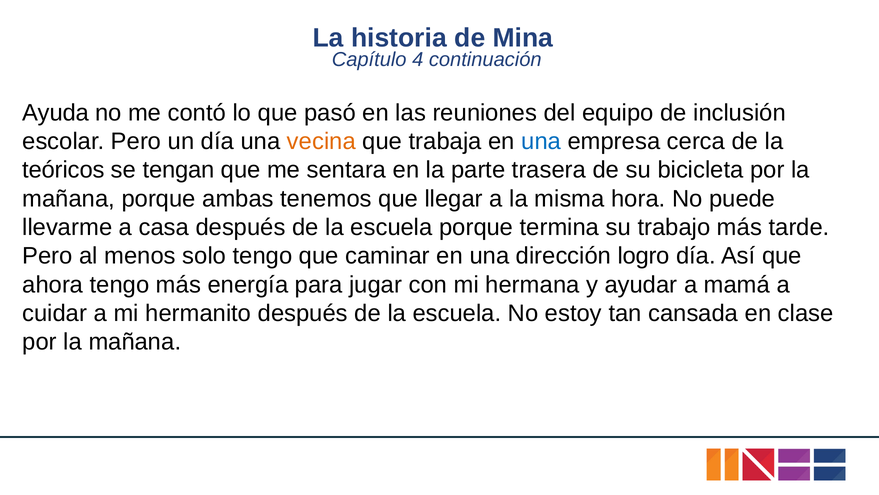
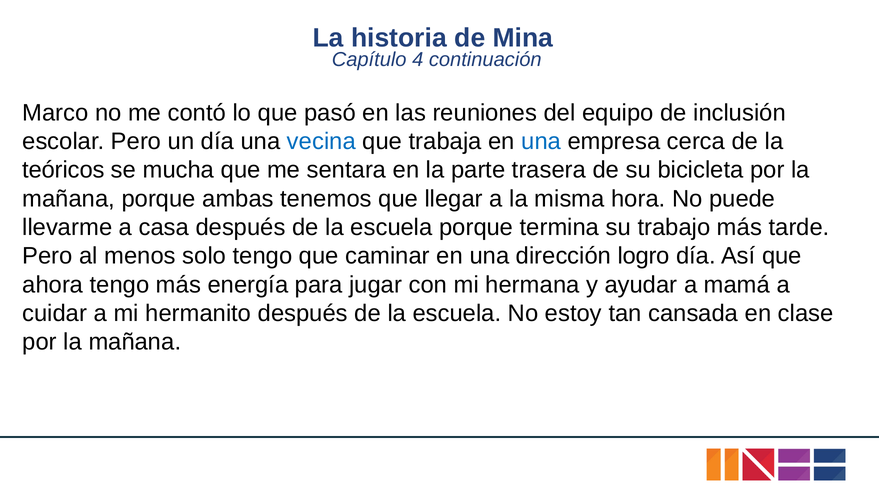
Ayuda: Ayuda -> Marco
vecina colour: orange -> blue
tengan: tengan -> mucha
